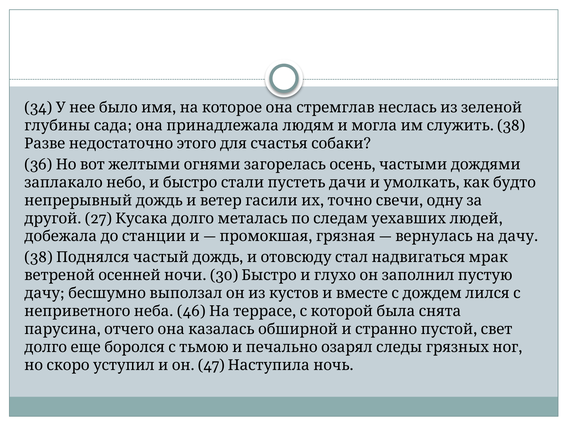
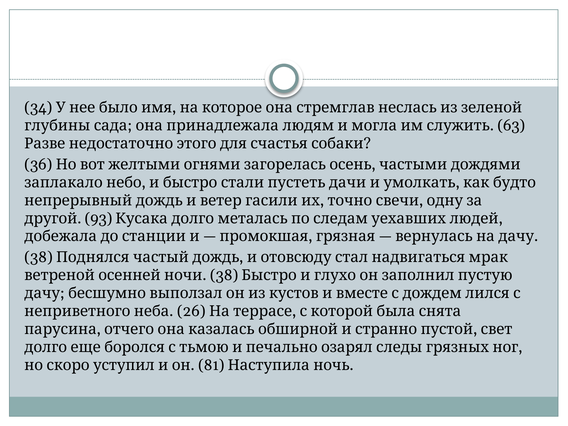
38 at (511, 126): 38 -> 63
27: 27 -> 93
30 at (224, 275): 30 -> 38
46: 46 -> 26
47: 47 -> 81
